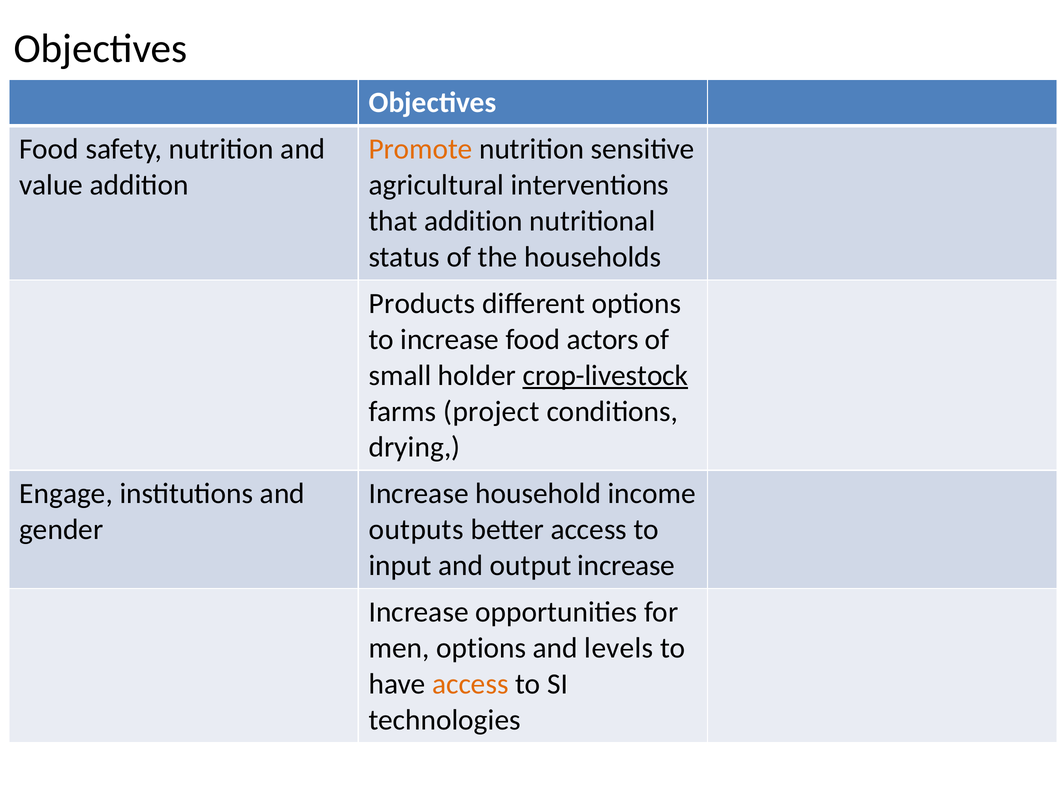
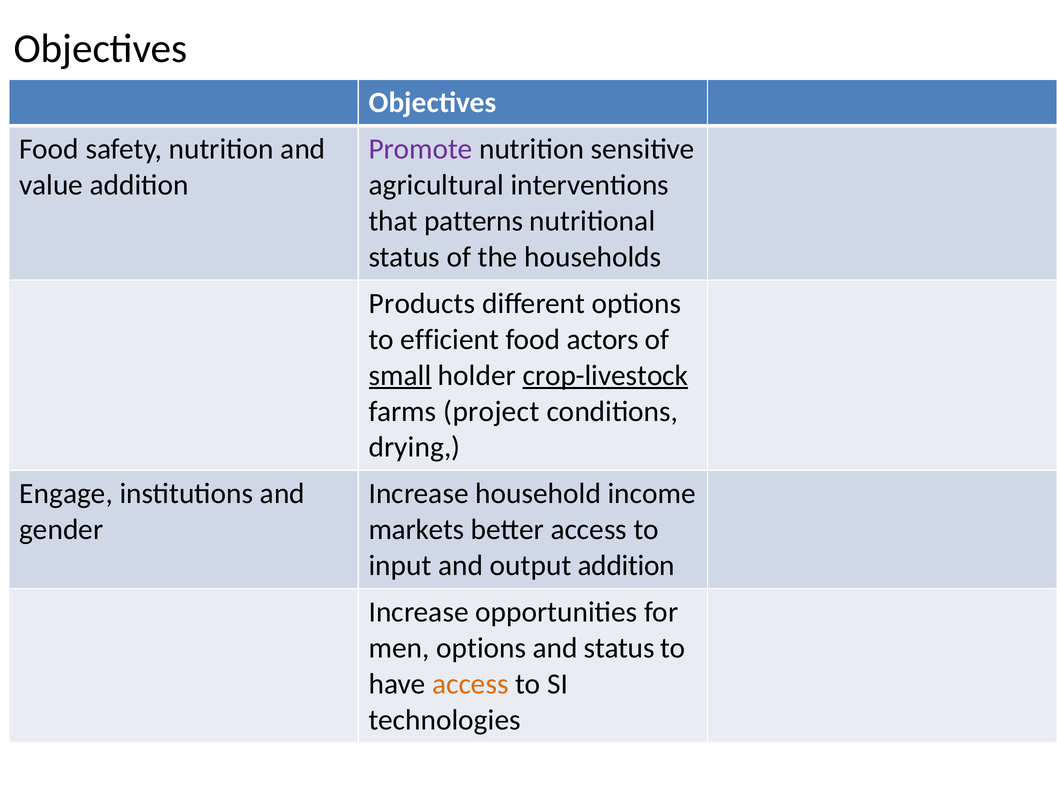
Promote colour: orange -> purple
that addition: addition -> patterns
to increase: increase -> efficient
small underline: none -> present
outputs: outputs -> markets
output increase: increase -> addition
and levels: levels -> status
